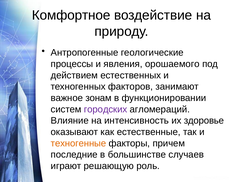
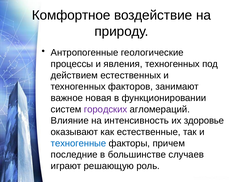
явления орошаемого: орошаемого -> техногенных
зонам: зонам -> новая
техногенные colour: orange -> blue
